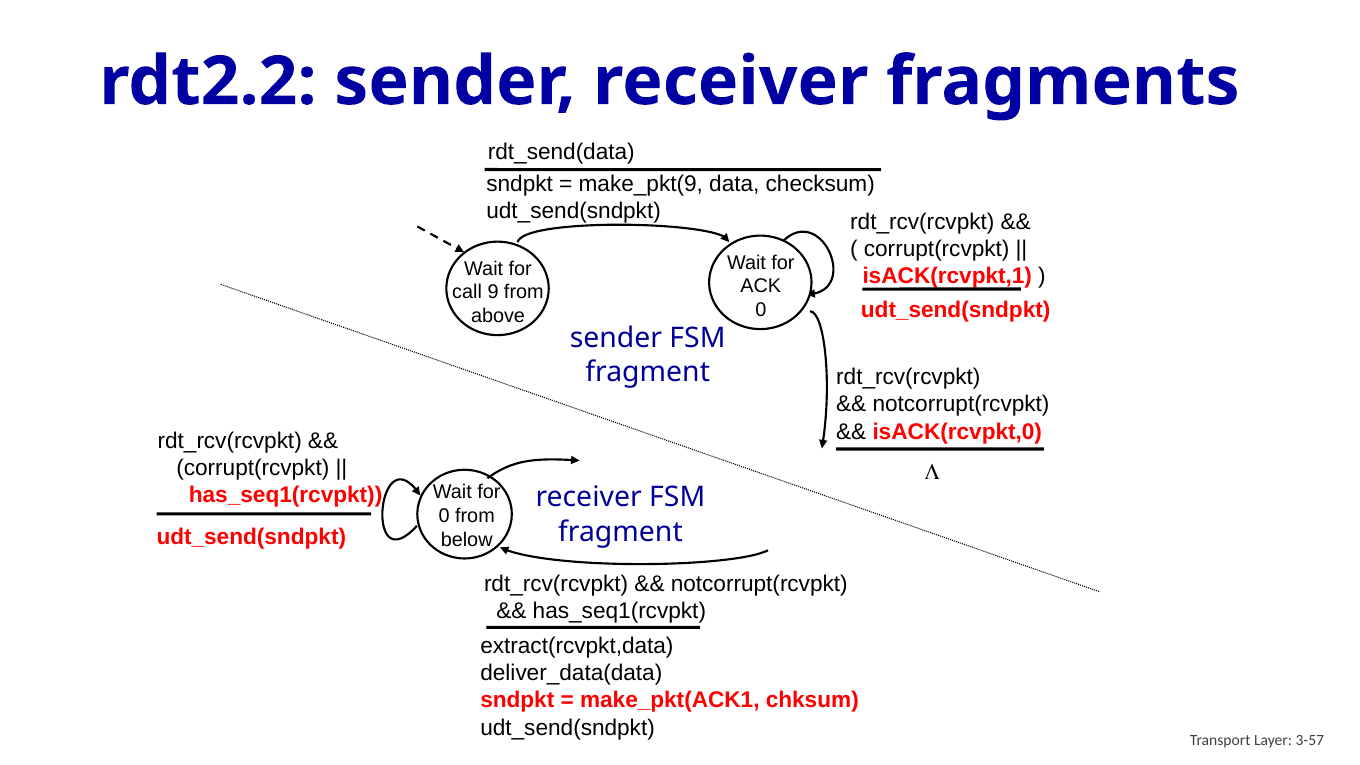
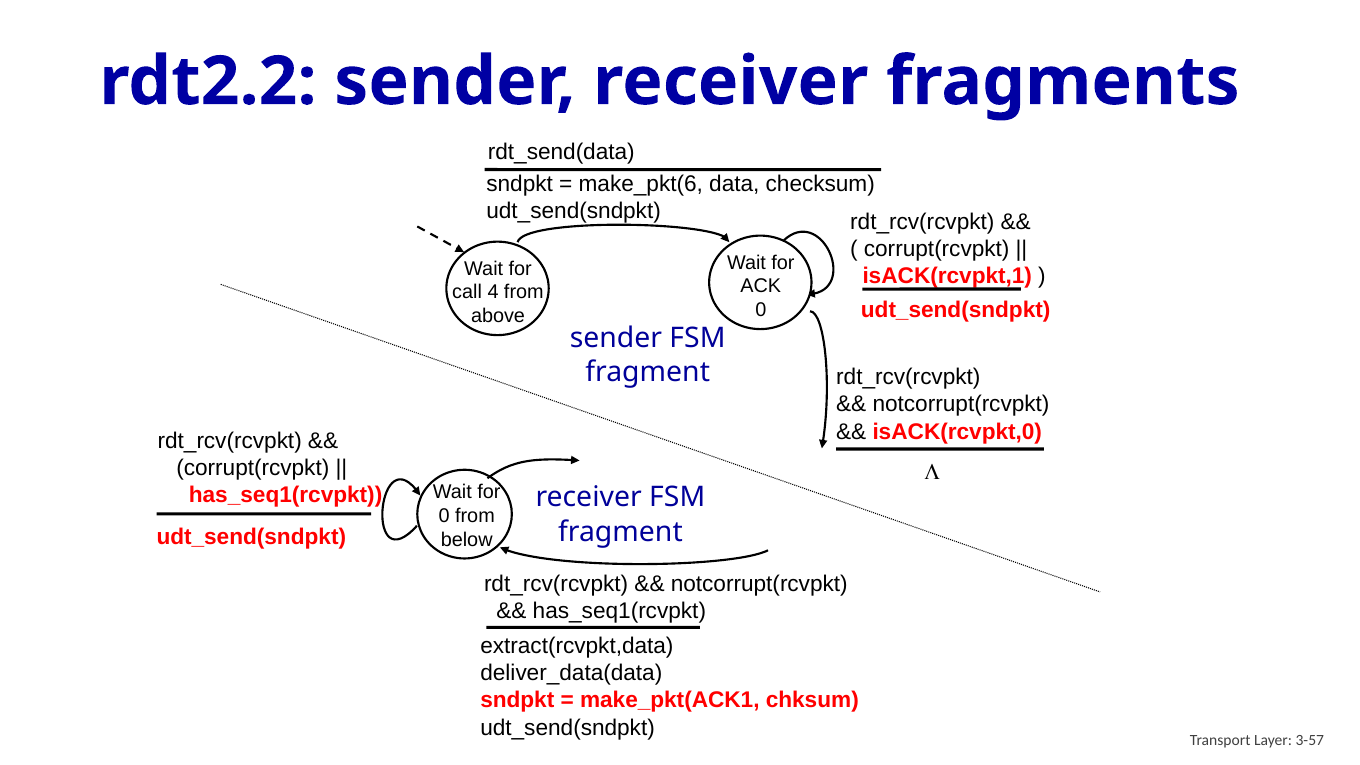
make_pkt(9: make_pkt(9 -> make_pkt(6
9: 9 -> 4
